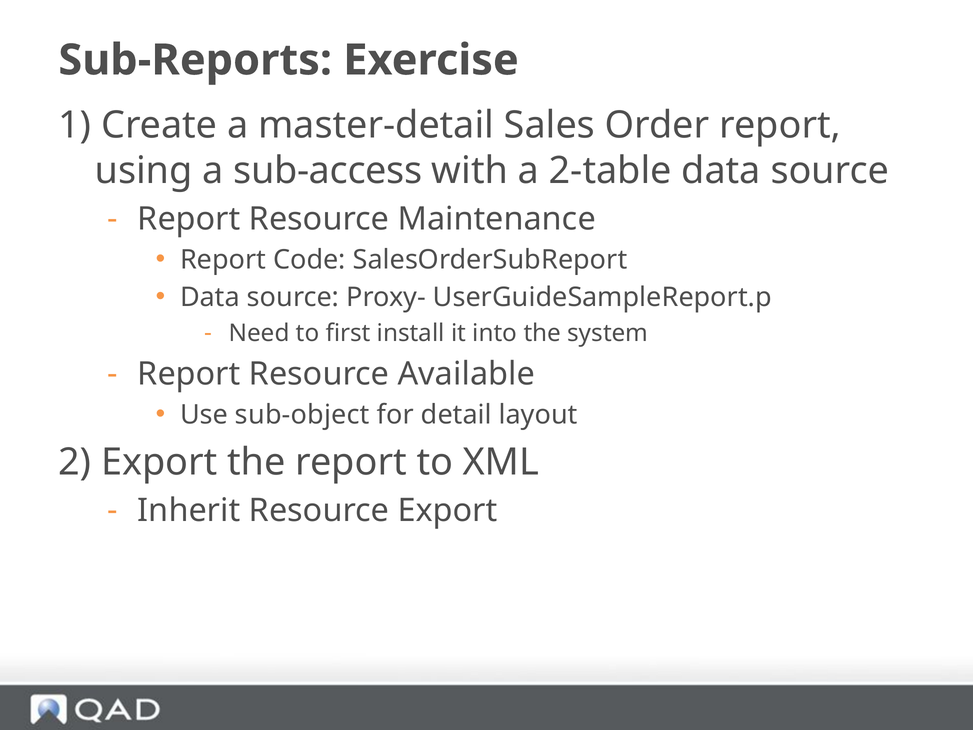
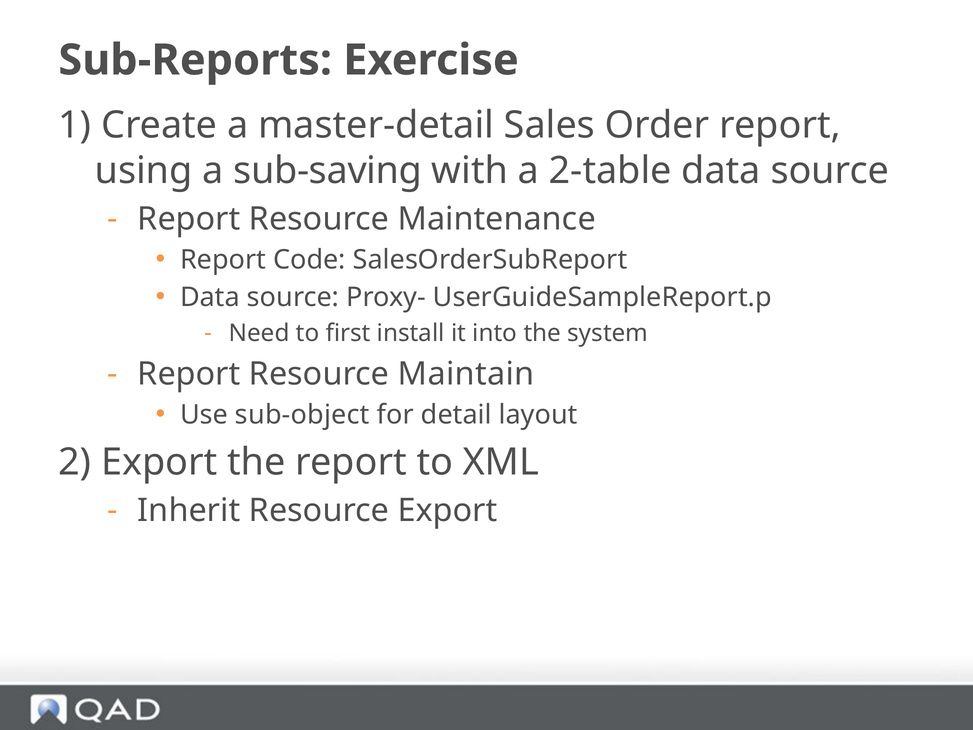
sub-access: sub-access -> sub-saving
Available: Available -> Maintain
